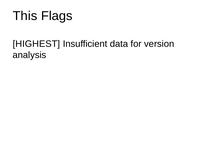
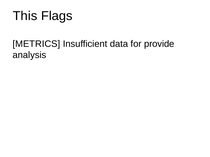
HIGHEST: HIGHEST -> METRICS
version: version -> provide
